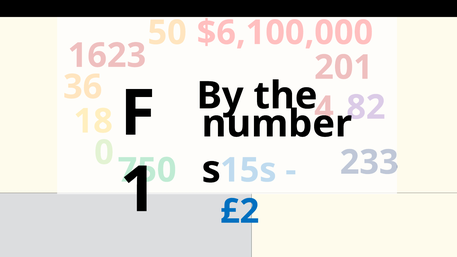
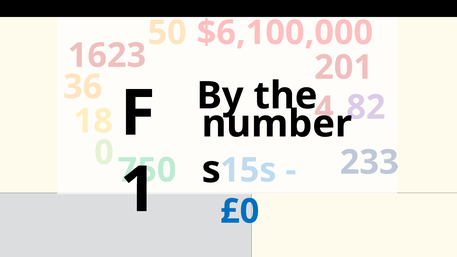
£2: £2 -> £0
